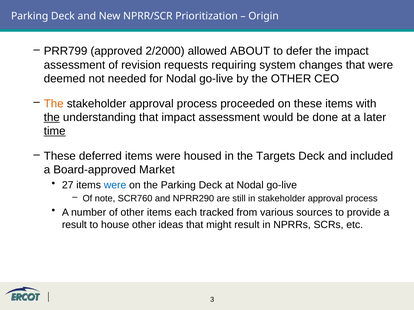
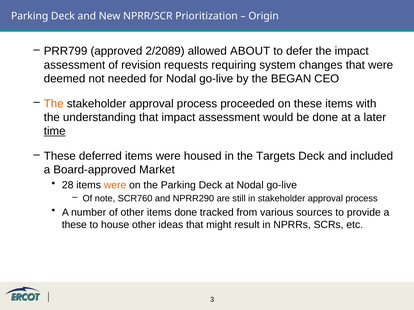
2/2000: 2/2000 -> 2/2089
the OTHER: OTHER -> BEGAN
the at (52, 118) underline: present -> none
27: 27 -> 28
were at (115, 185) colour: blue -> orange
items each: each -> done
result at (74, 225): result -> these
